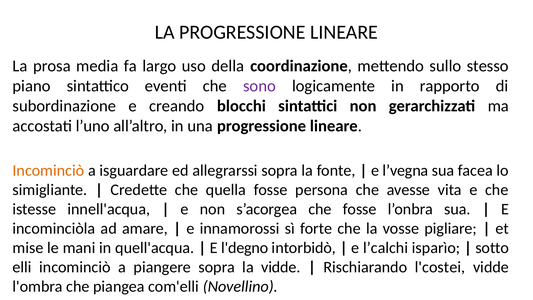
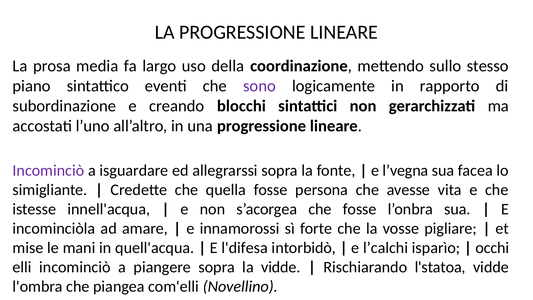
Incominciò at (48, 170) colour: orange -> purple
l'degno: l'degno -> l'difesa
sotto: sotto -> occhi
l'costei: l'costei -> l'statoa
